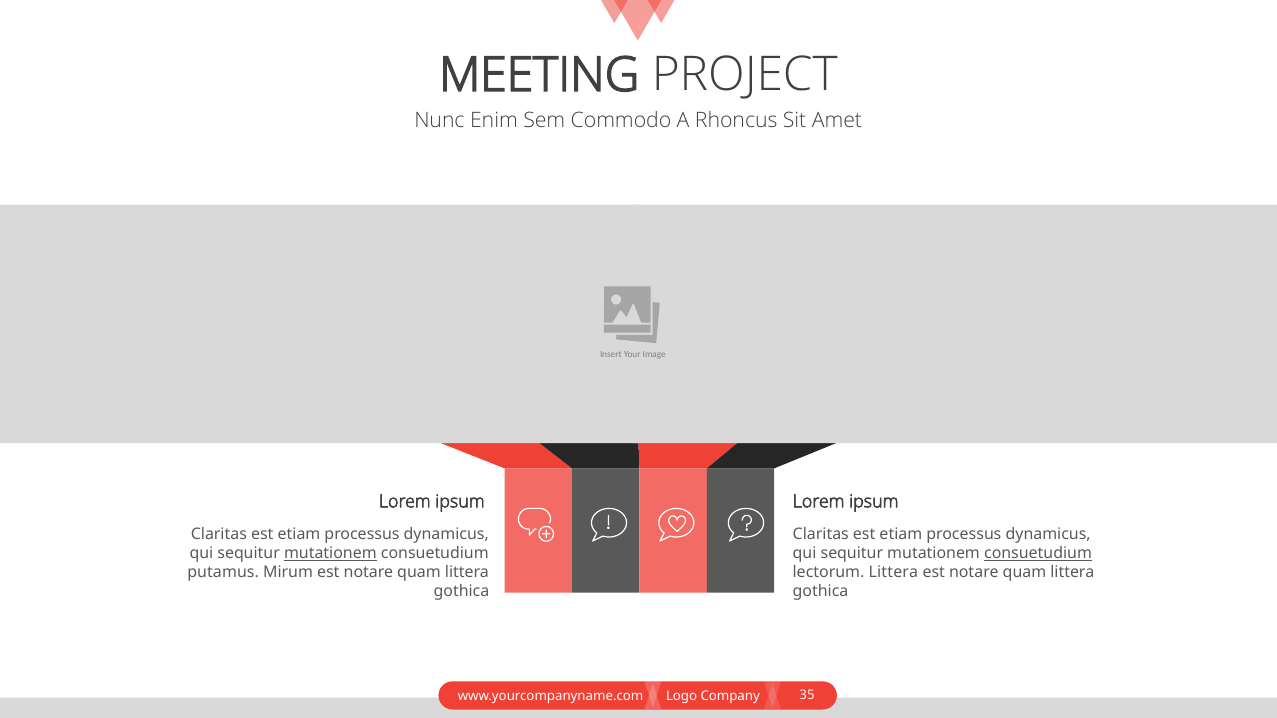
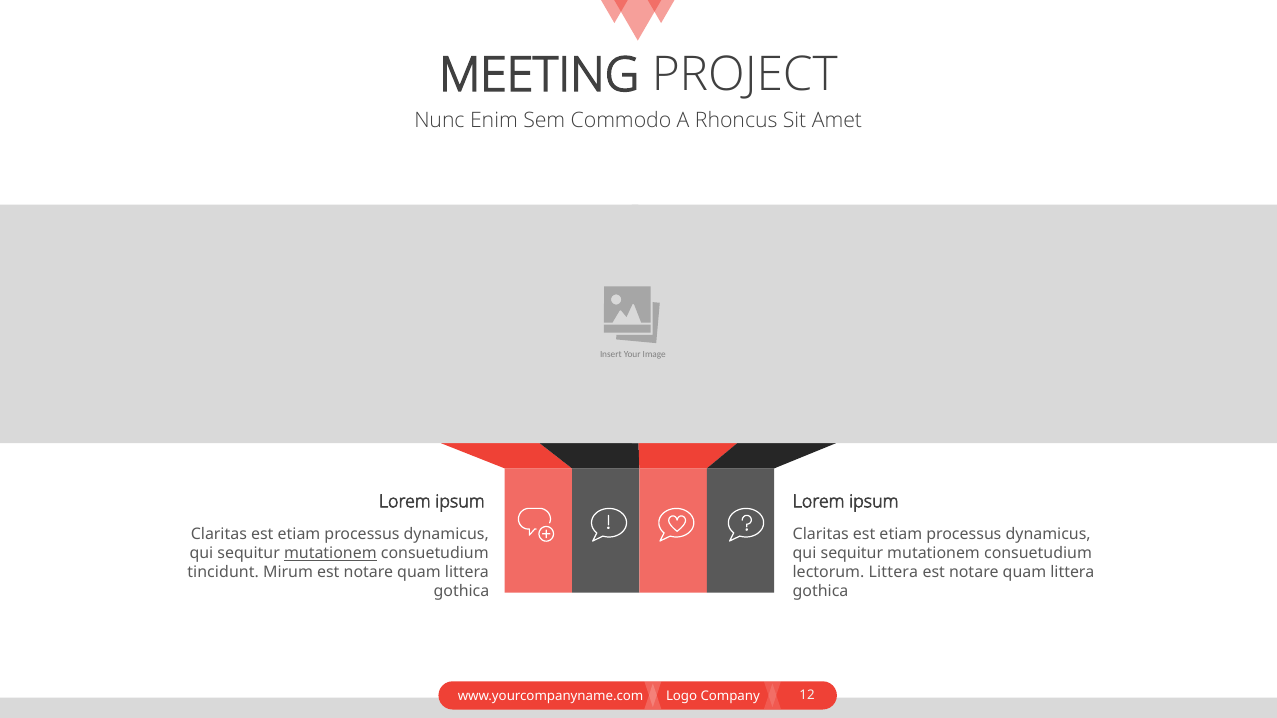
consuetudium at (1038, 553) underline: present -> none
putamus: putamus -> tincidunt
35: 35 -> 12
